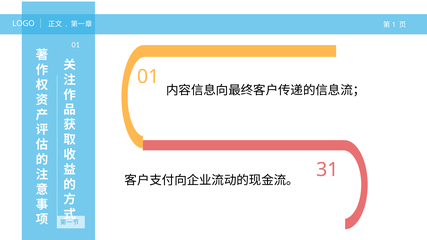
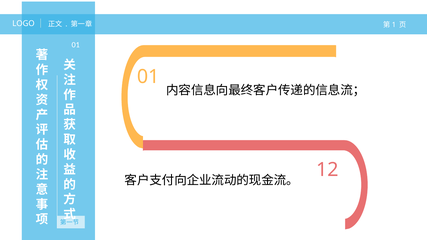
31: 31 -> 12
